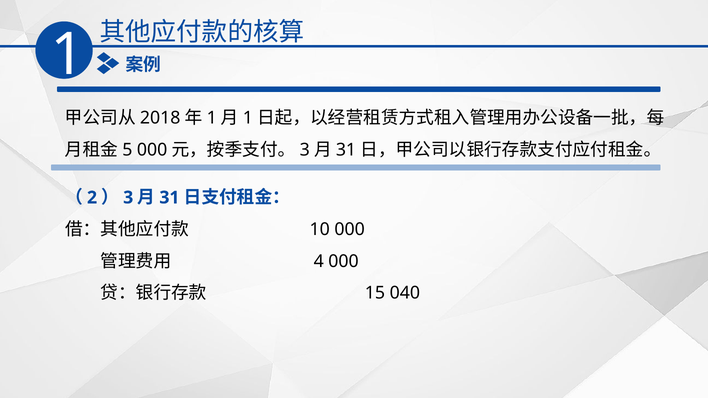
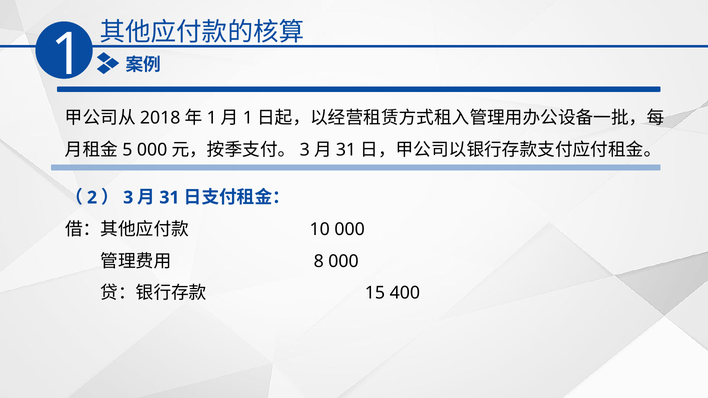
4: 4 -> 8
040: 040 -> 400
